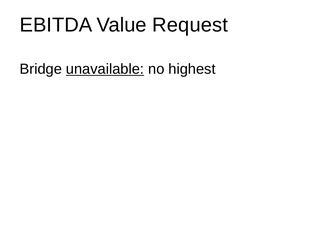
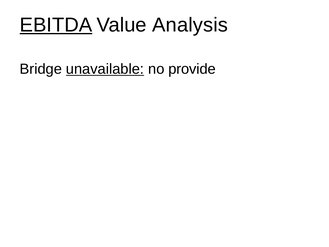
EBITDA underline: none -> present
Request: Request -> Analysis
highest: highest -> provide
